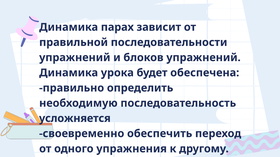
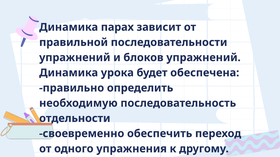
усложняется: усложняется -> отдельности
